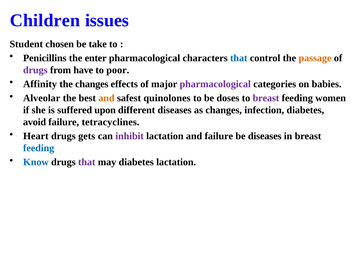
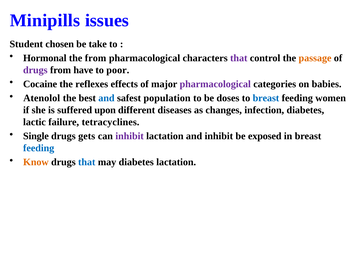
Children: Children -> Minipills
Penicillins: Penicillins -> Hormonal
the enter: enter -> from
that at (239, 58) colour: blue -> purple
Affinity: Affinity -> Cocaine
the changes: changes -> reflexes
Alveolar: Alveolar -> Atenolol
and at (106, 98) colour: orange -> blue
quinolones: quinolones -> population
breast at (266, 98) colour: purple -> blue
avoid: avoid -> lactic
Heart: Heart -> Single
and failure: failure -> inhibit
be diseases: diseases -> exposed
Know colour: blue -> orange
that at (87, 162) colour: purple -> blue
